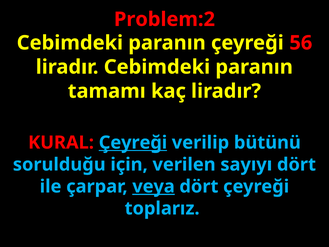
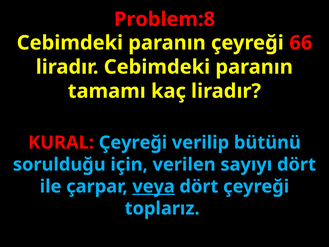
Problem:2: Problem:2 -> Problem:8
56: 56 -> 66
Çeyreği at (133, 142) underline: present -> none
